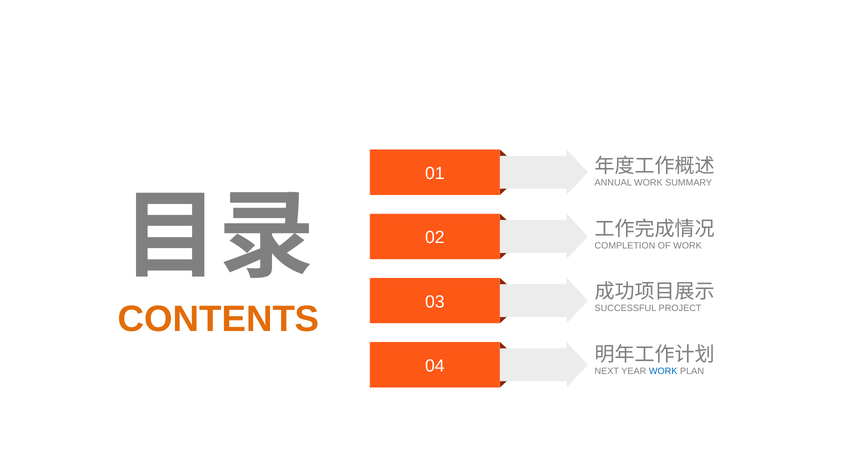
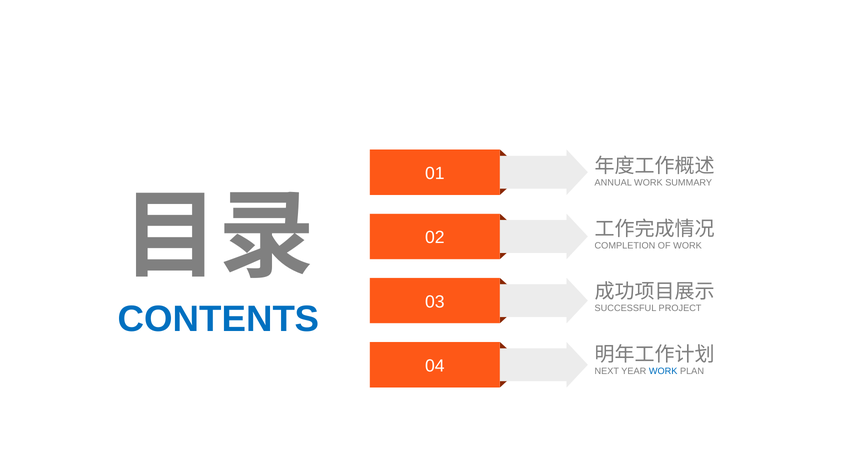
CONTENTS colour: orange -> blue
